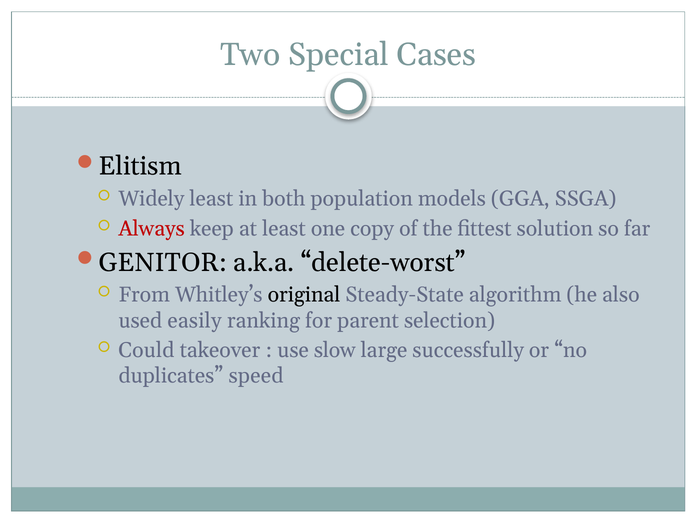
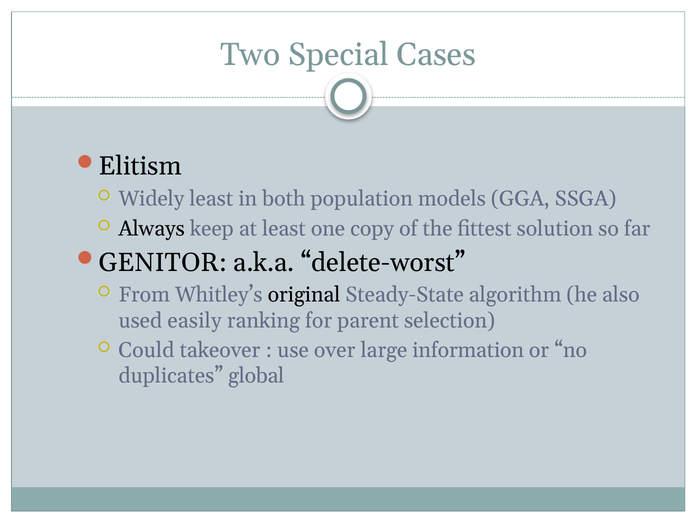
Always colour: red -> black
slow: slow -> over
successfully: successfully -> information
speed: speed -> global
